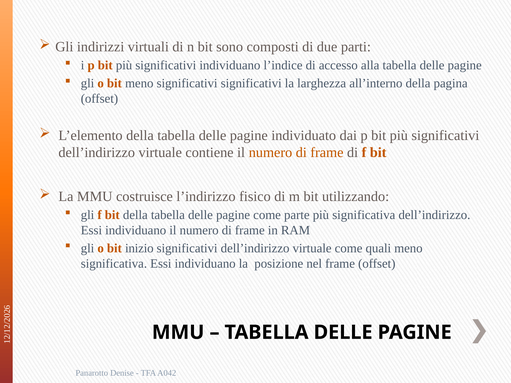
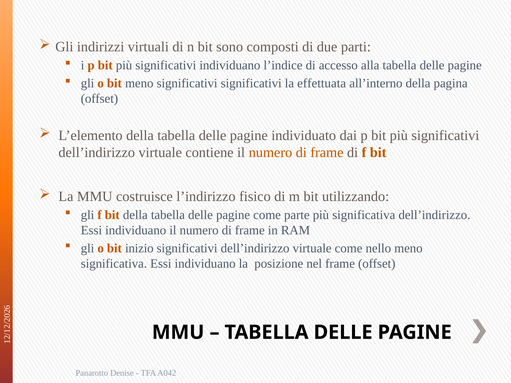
larghezza: larghezza -> effettuata
quali: quali -> nello
